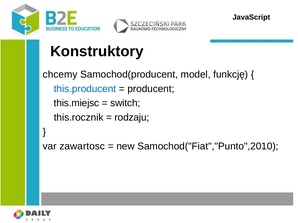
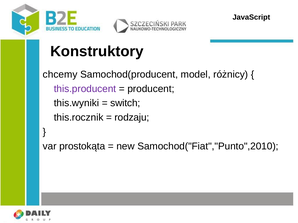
funkcję: funkcję -> różnicy
this.producent colour: blue -> purple
this.miejsc: this.miejsc -> this.wyniki
zawartosc: zawartosc -> prostokąta
